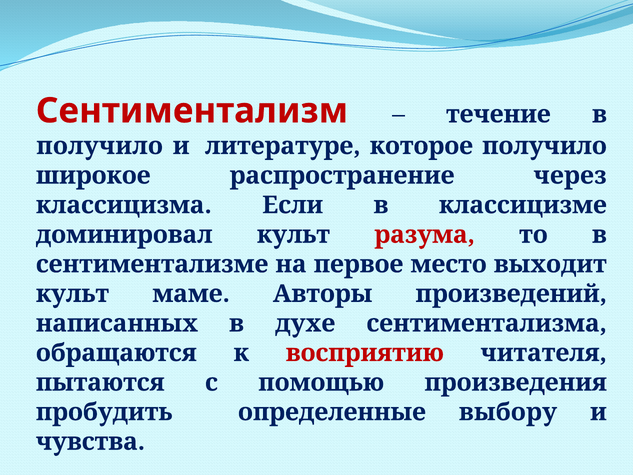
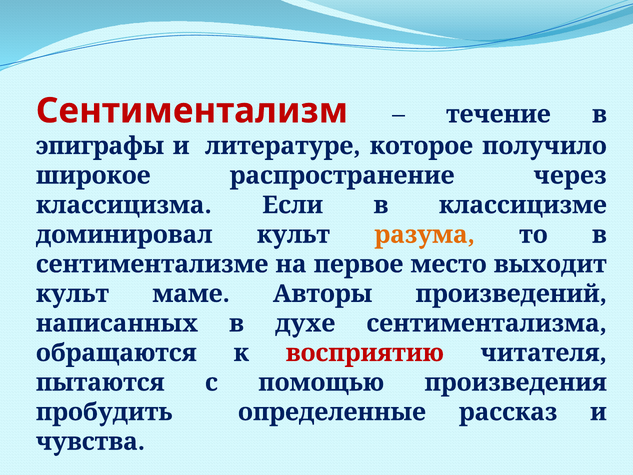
получило at (100, 146): получило -> эпиграфы
разума colour: red -> orange
выбору: выбору -> рассказ
